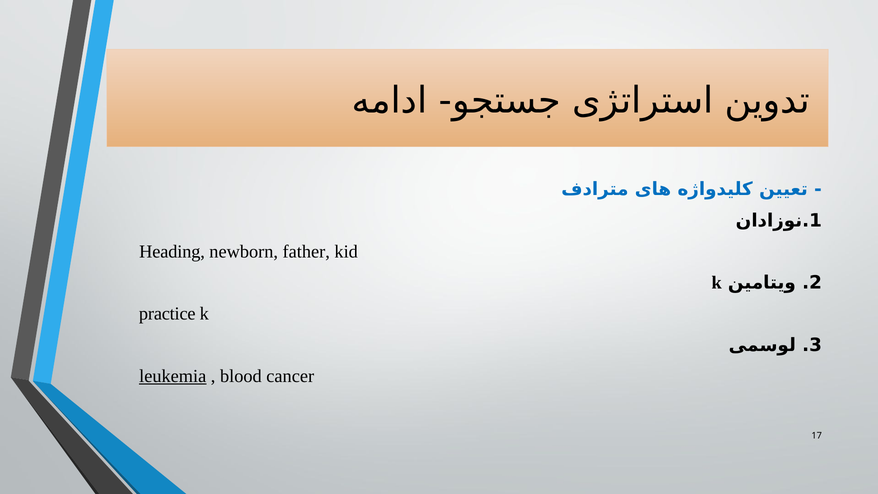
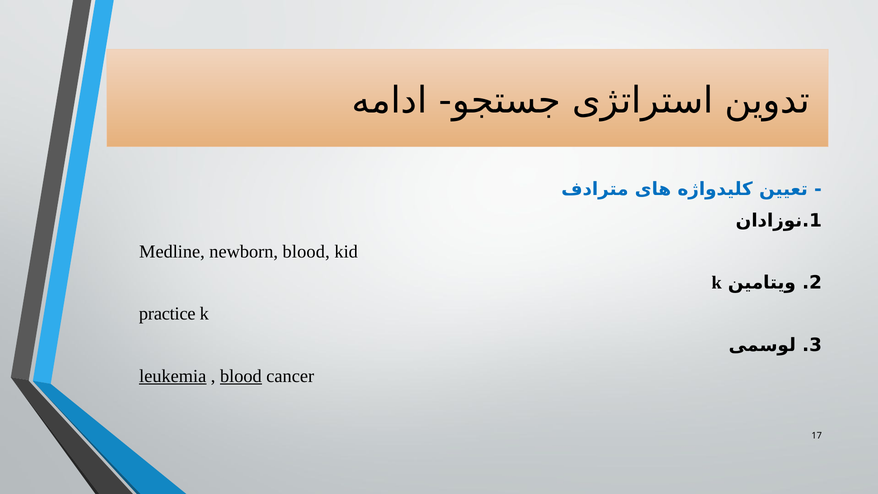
Heading: Heading -> Medline
newborn father: father -> blood
blood at (241, 376) underline: none -> present
